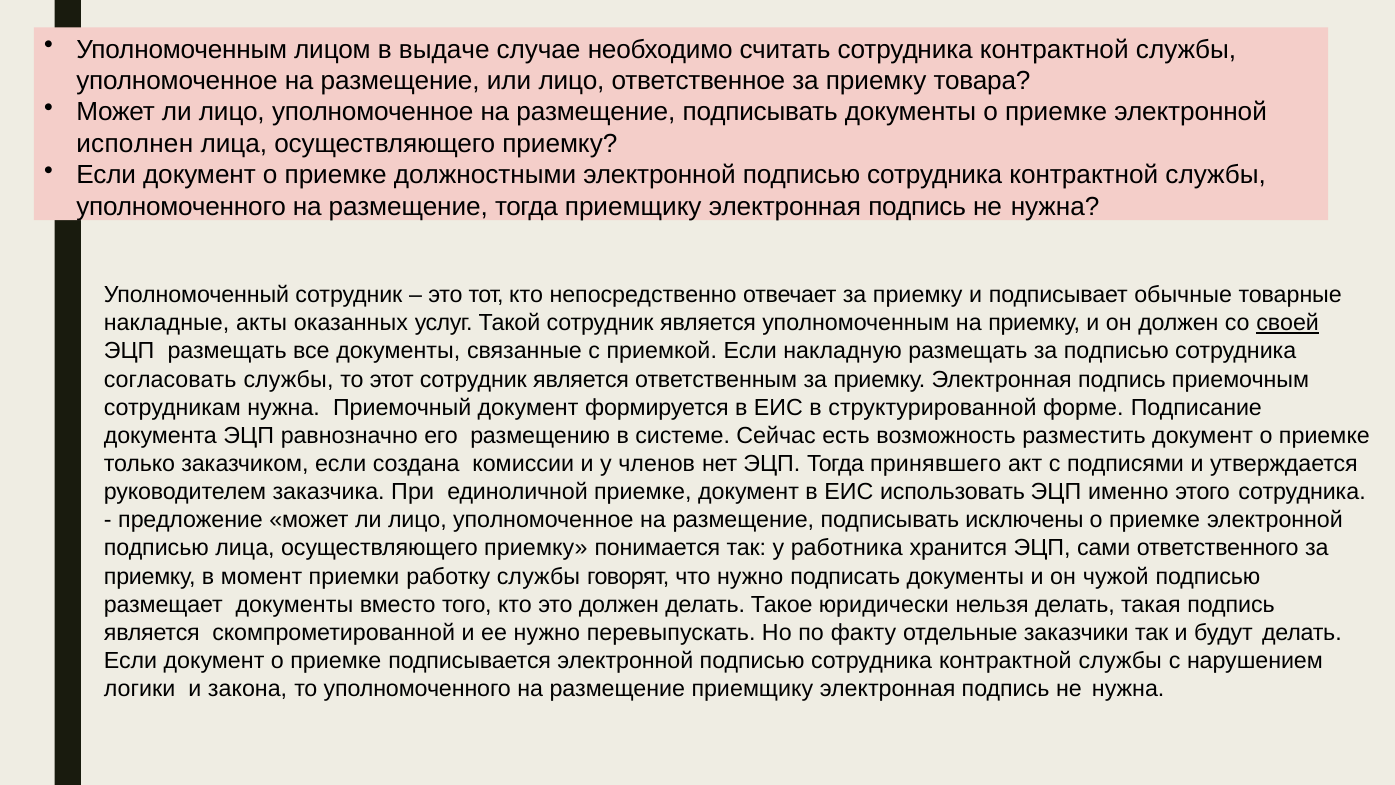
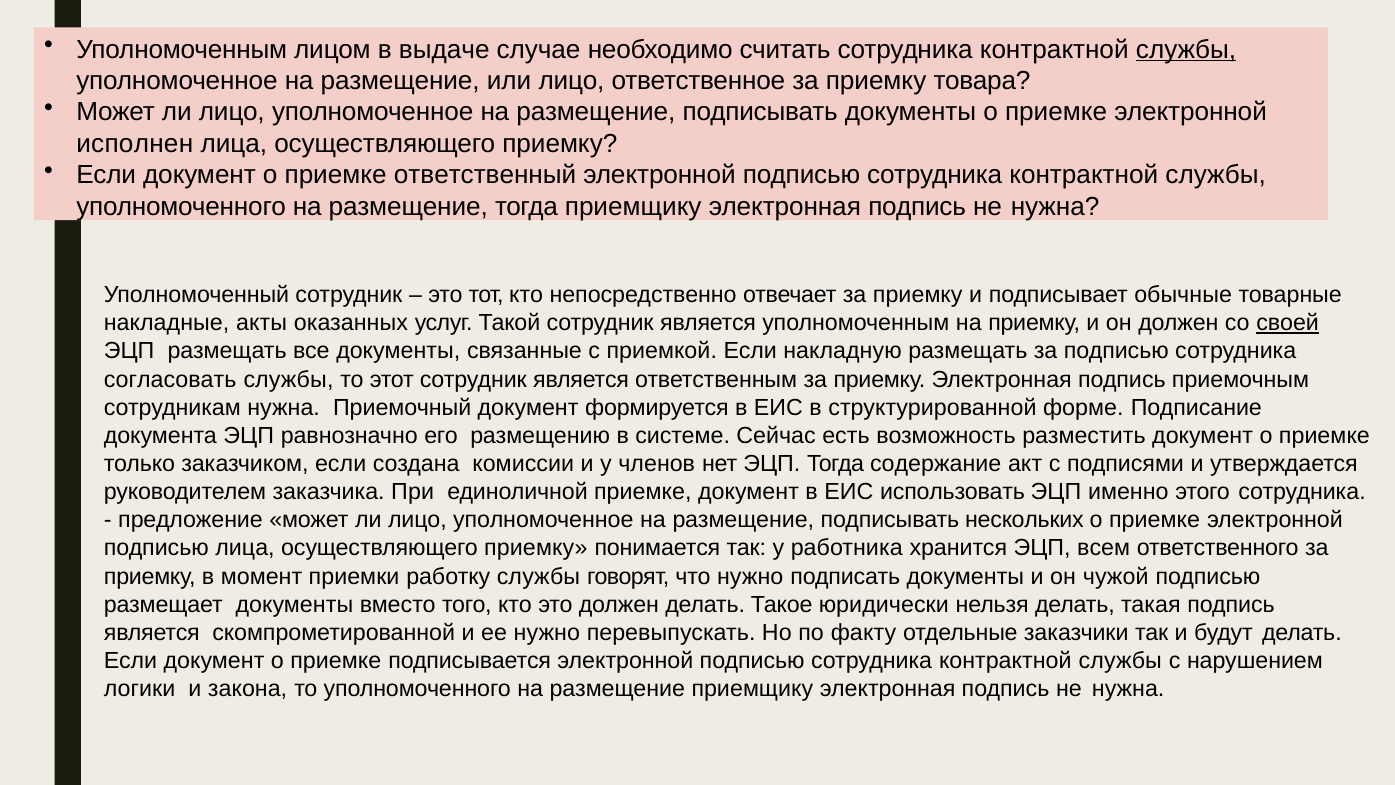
службы at (1186, 49) underline: none -> present
должностными: должностными -> ответственный
принявшего: принявшего -> содержание
исключены: исключены -> нескольких
сами: сами -> всем
